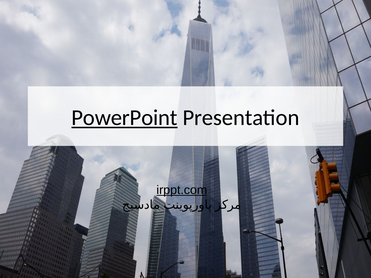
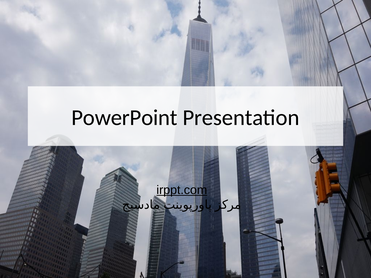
PowerPoint underline: present -> none
